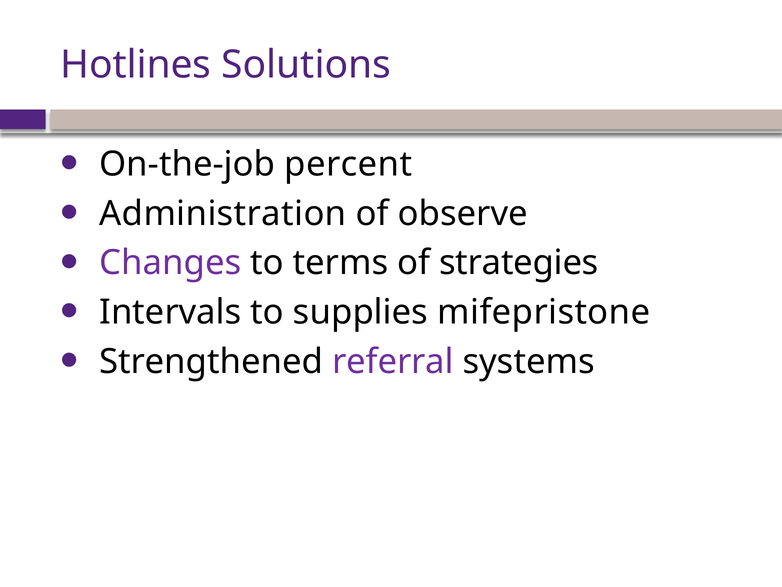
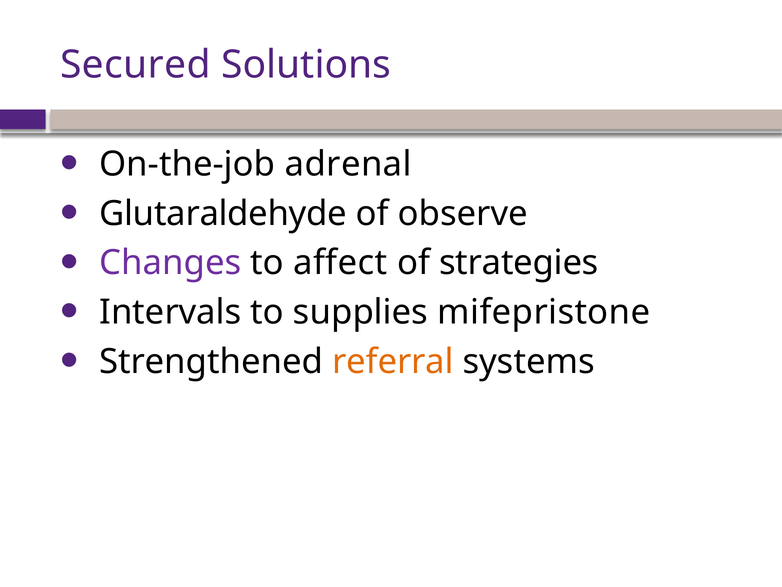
Hotlines: Hotlines -> Secured
percent: percent -> adrenal
Administration: Administration -> Glutaraldehyde
terms: terms -> affect
referral colour: purple -> orange
